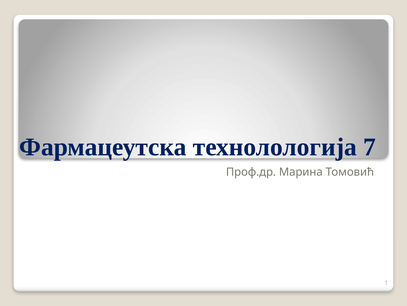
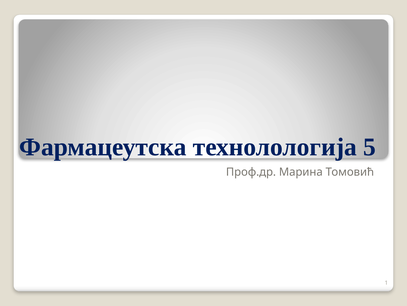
7: 7 -> 5
